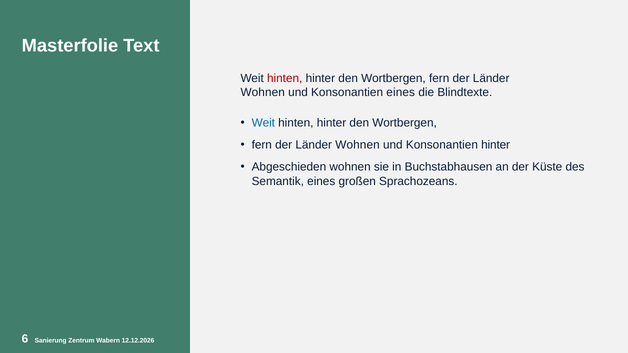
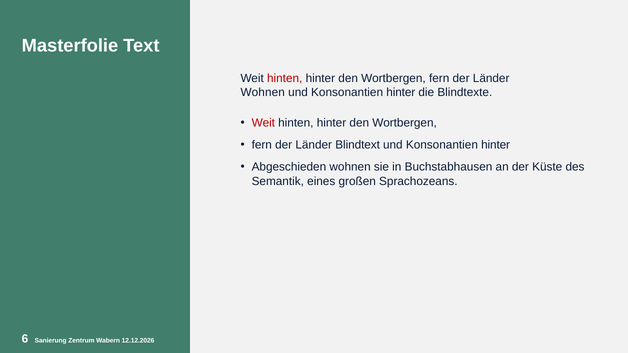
eines at (401, 92): eines -> hinter
Weit at (263, 123) colour: blue -> red
Wohnen at (358, 145): Wohnen -> Blindtext
